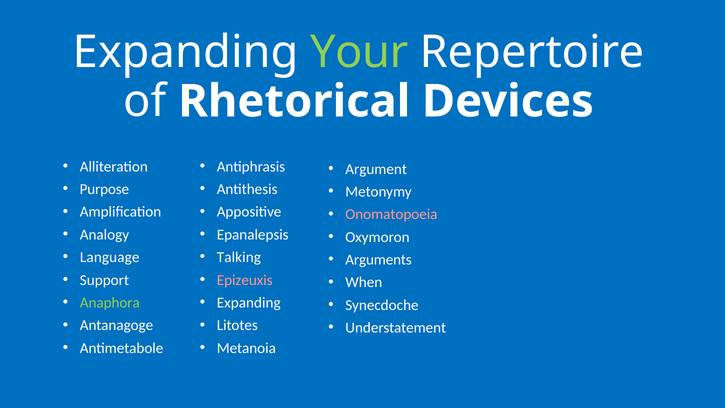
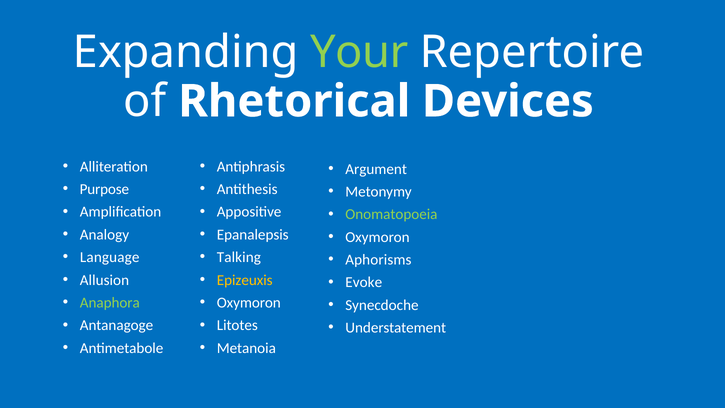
Onomatopoeia colour: pink -> light green
Arguments: Arguments -> Aphorisms
Support: Support -> Allusion
Epizeuxis colour: pink -> yellow
When: When -> Evoke
Expanding at (249, 303): Expanding -> Oxymoron
